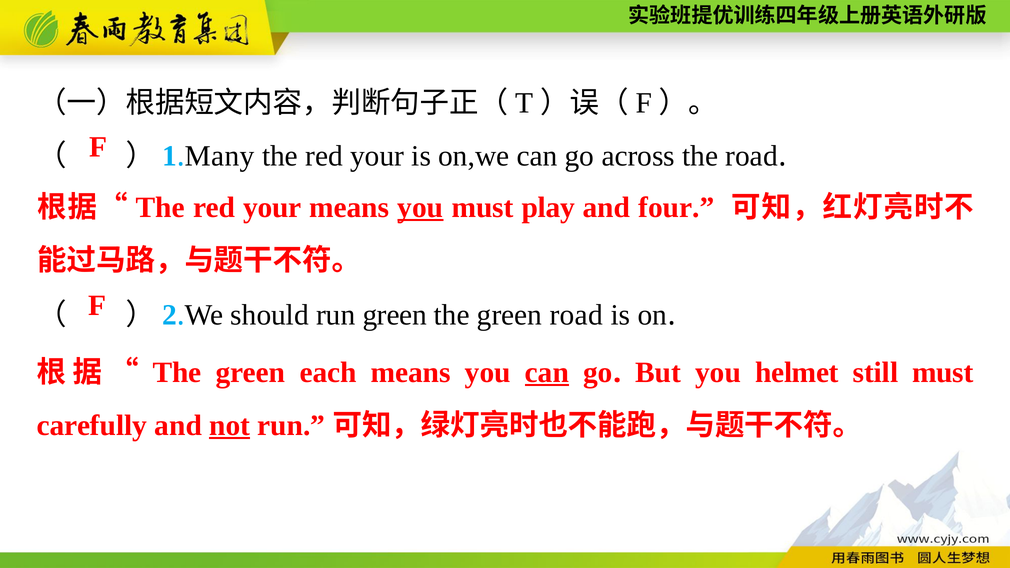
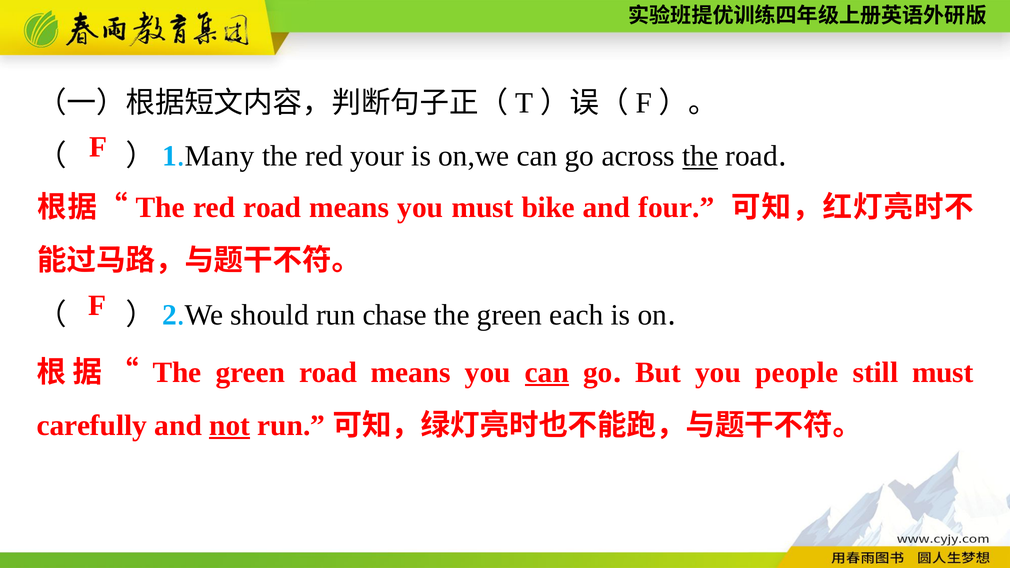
the at (700, 156) underline: none -> present
your at (272, 207): your -> road
you at (420, 207) underline: present -> none
play: play -> bike
run green: green -> chase
green road: road -> each
green each: each -> road
helmet: helmet -> people
